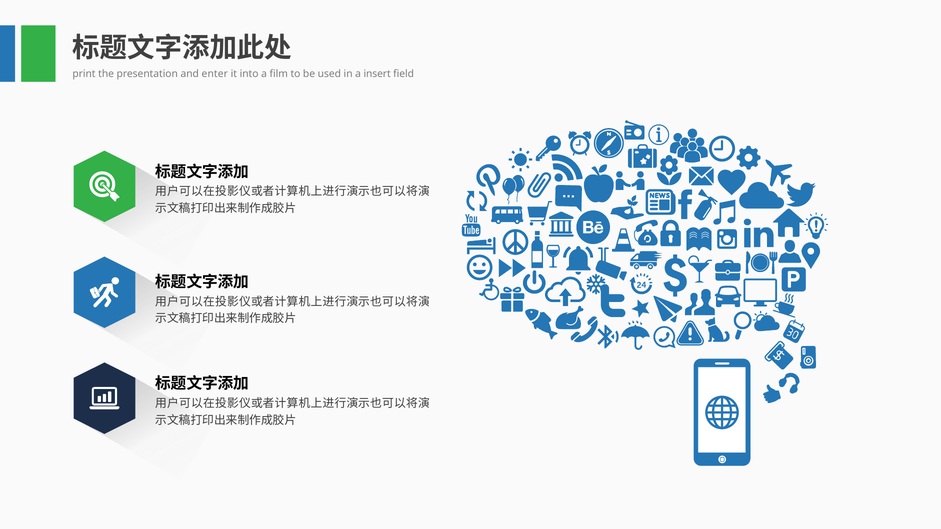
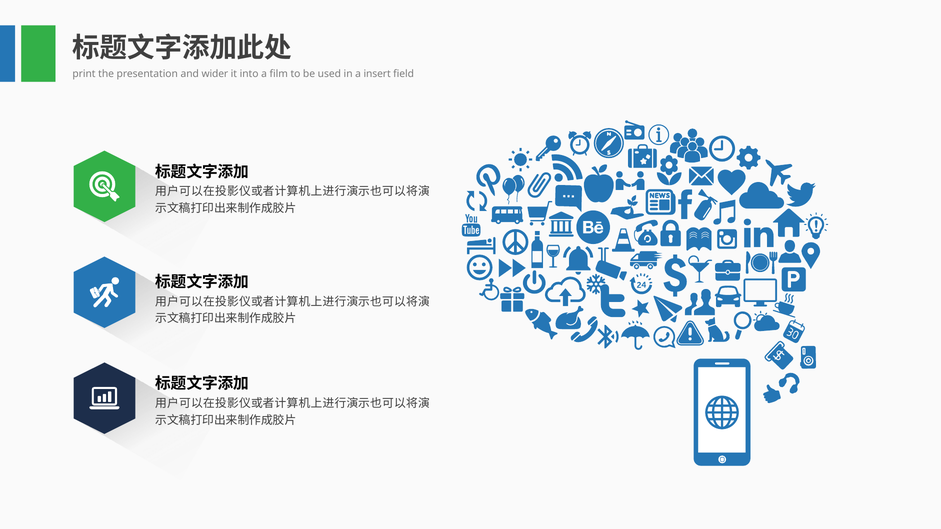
enter: enter -> wider
